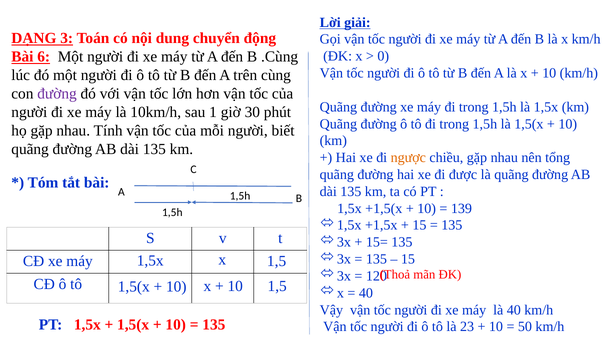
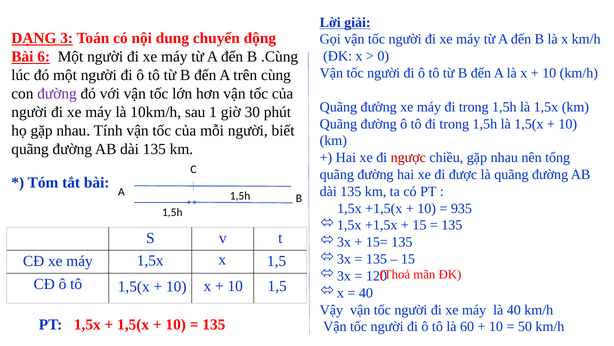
ngược colour: orange -> red
139: 139 -> 935
23: 23 -> 60
